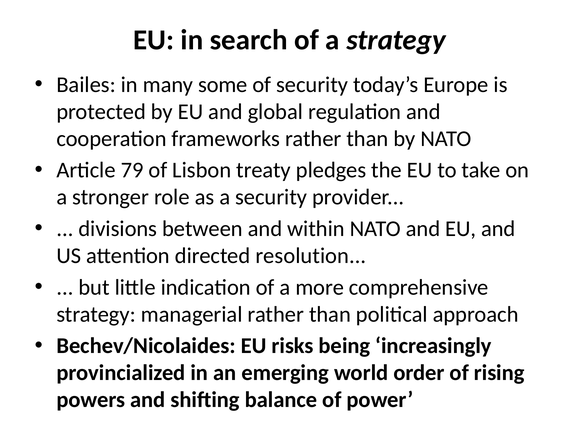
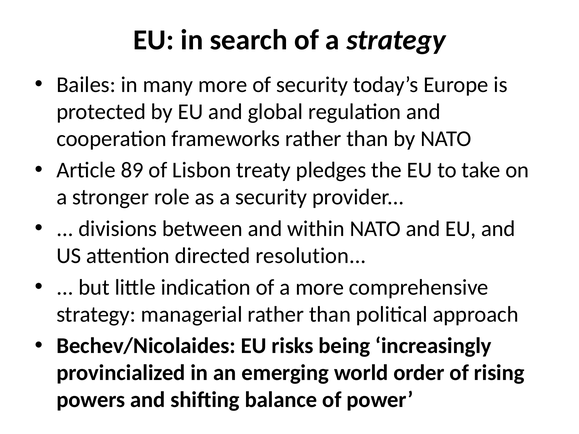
many some: some -> more
79: 79 -> 89
